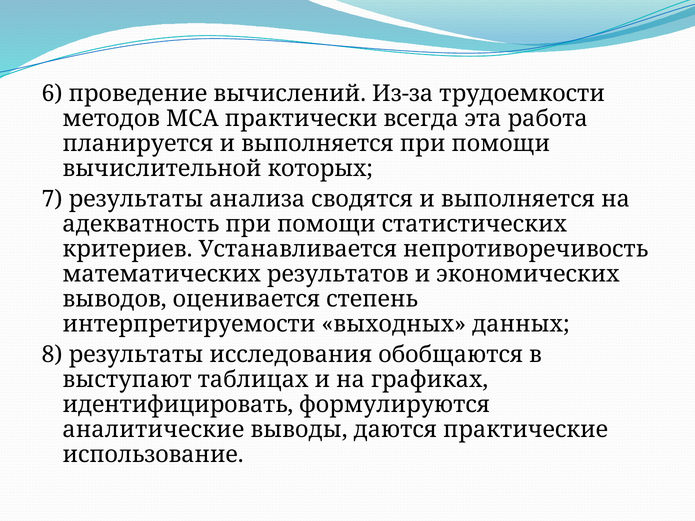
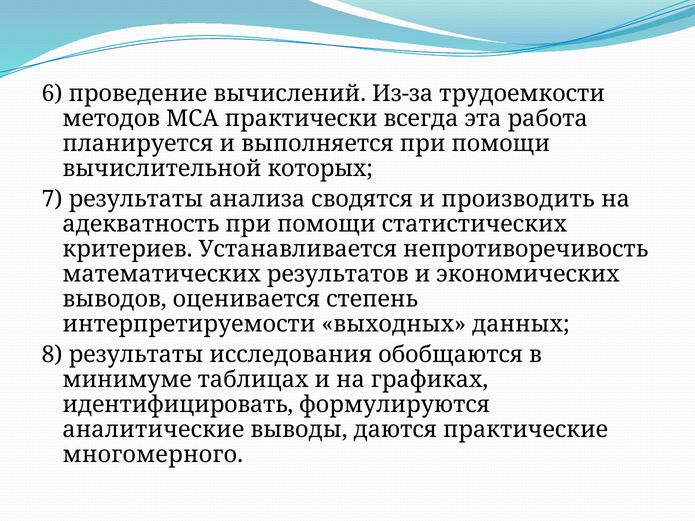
сводятся и выполняется: выполняется -> производить
выступают: выступают -> минимуме
использование: использование -> многомерного
